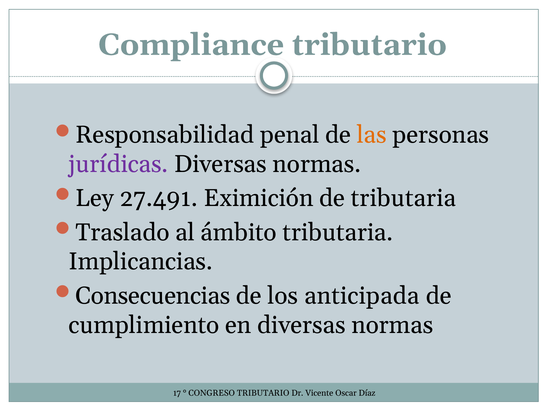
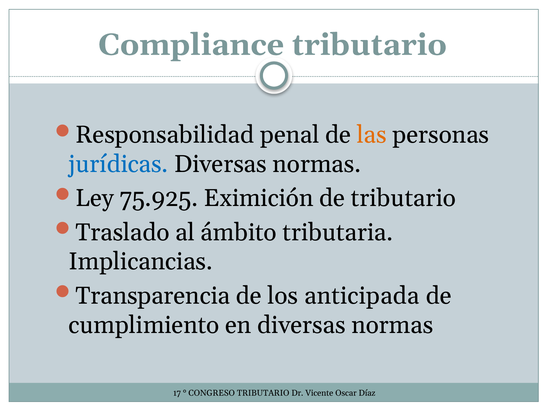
jurídicas colour: purple -> blue
27.491: 27.491 -> 75.925
de tributaria: tributaria -> tributario
Consecuencias: Consecuencias -> Transparencia
